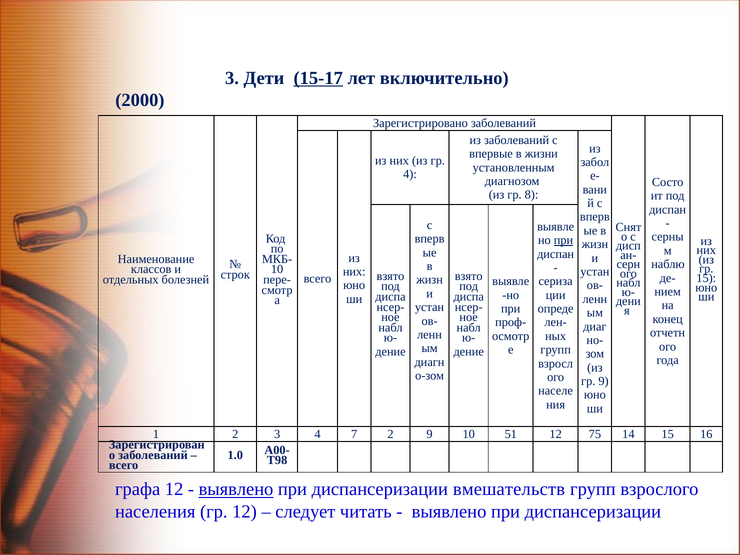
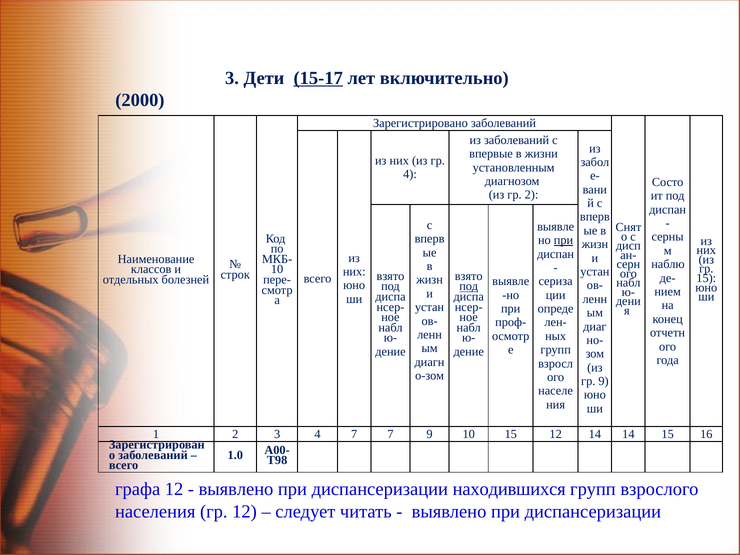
гр 8: 8 -> 2
под at (469, 286) underline: none -> present
7 2: 2 -> 7
10 51: 51 -> 15
12 75: 75 -> 14
выявлено at (236, 489) underline: present -> none
вмешательств: вмешательств -> находившихся
